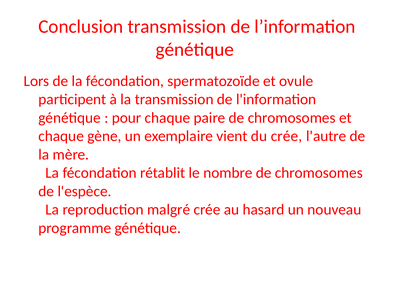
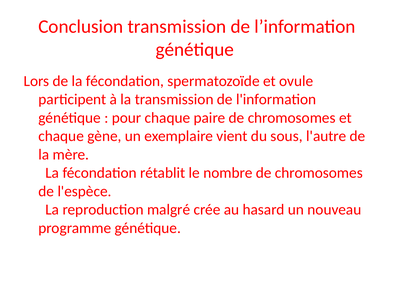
du crée: crée -> sous
